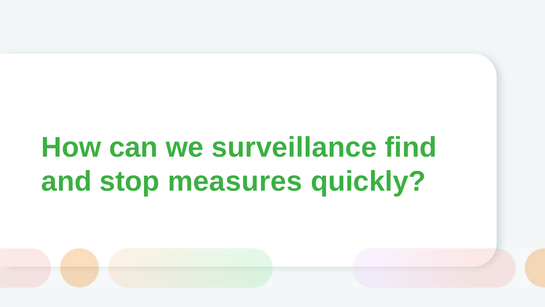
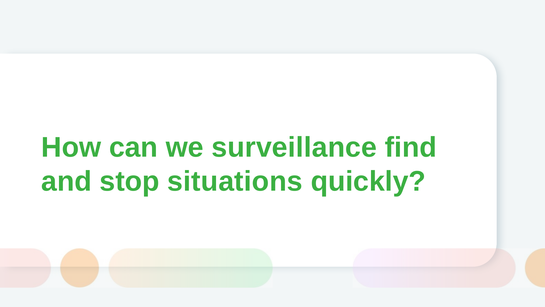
measures: measures -> situations
